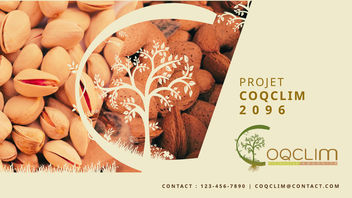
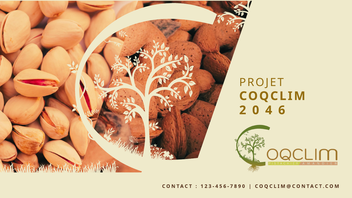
9: 9 -> 4
